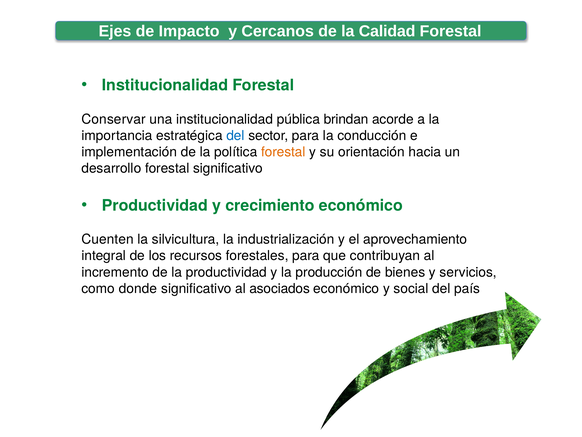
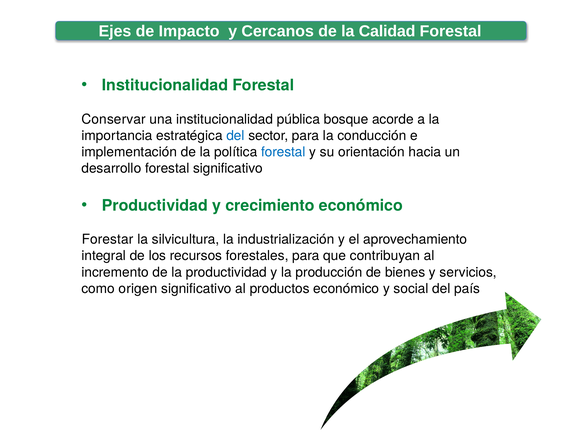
brindan: brindan -> bosque
forestal at (283, 152) colour: orange -> blue
Cuenten: Cuenten -> Forestar
donde: donde -> origen
asociados: asociados -> productos
